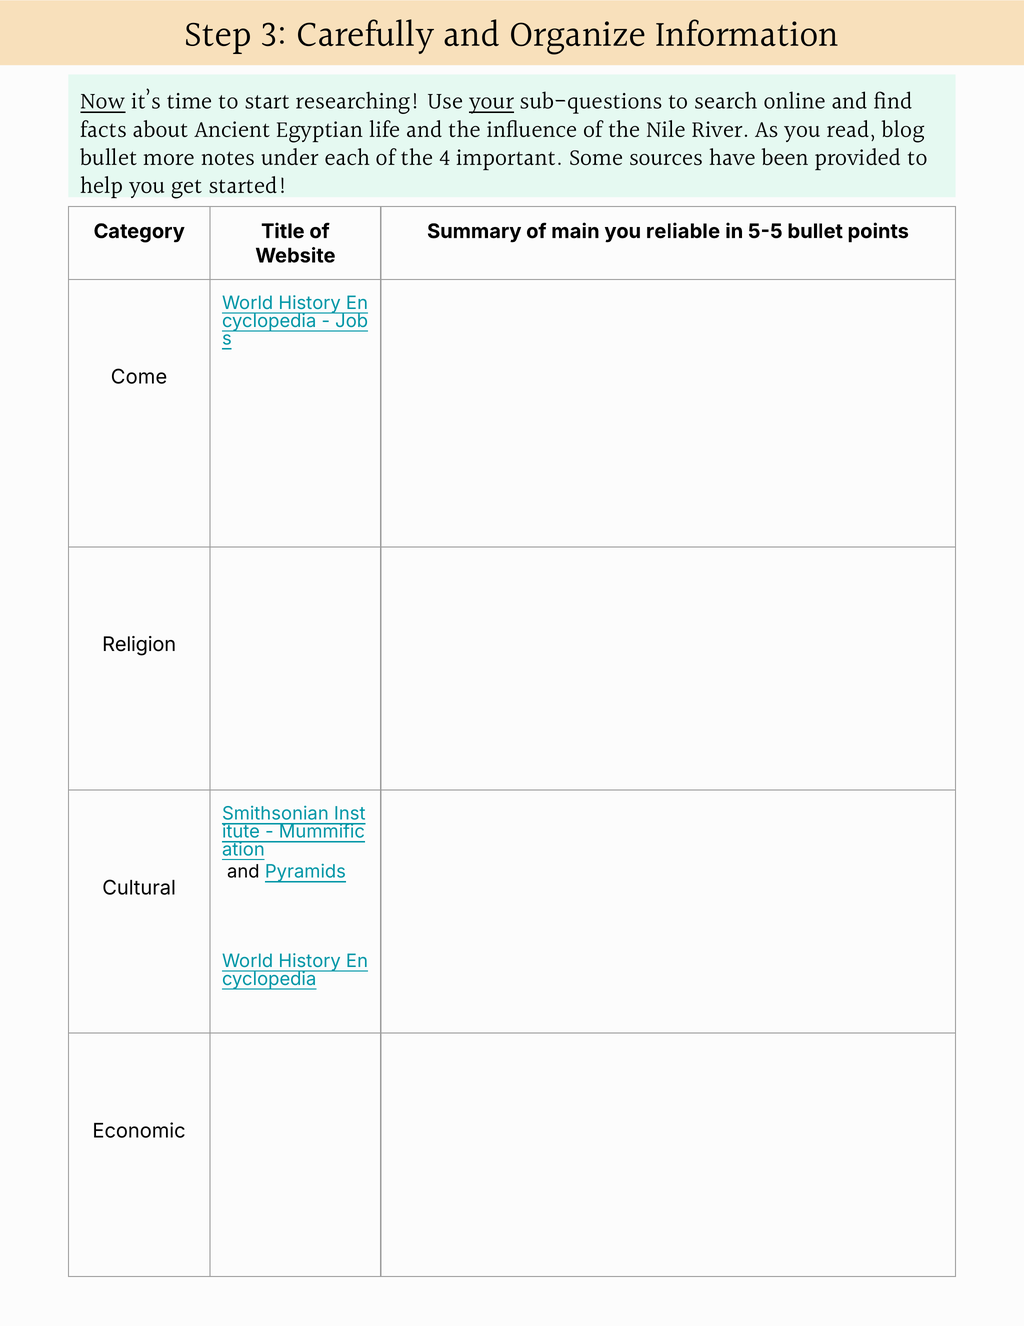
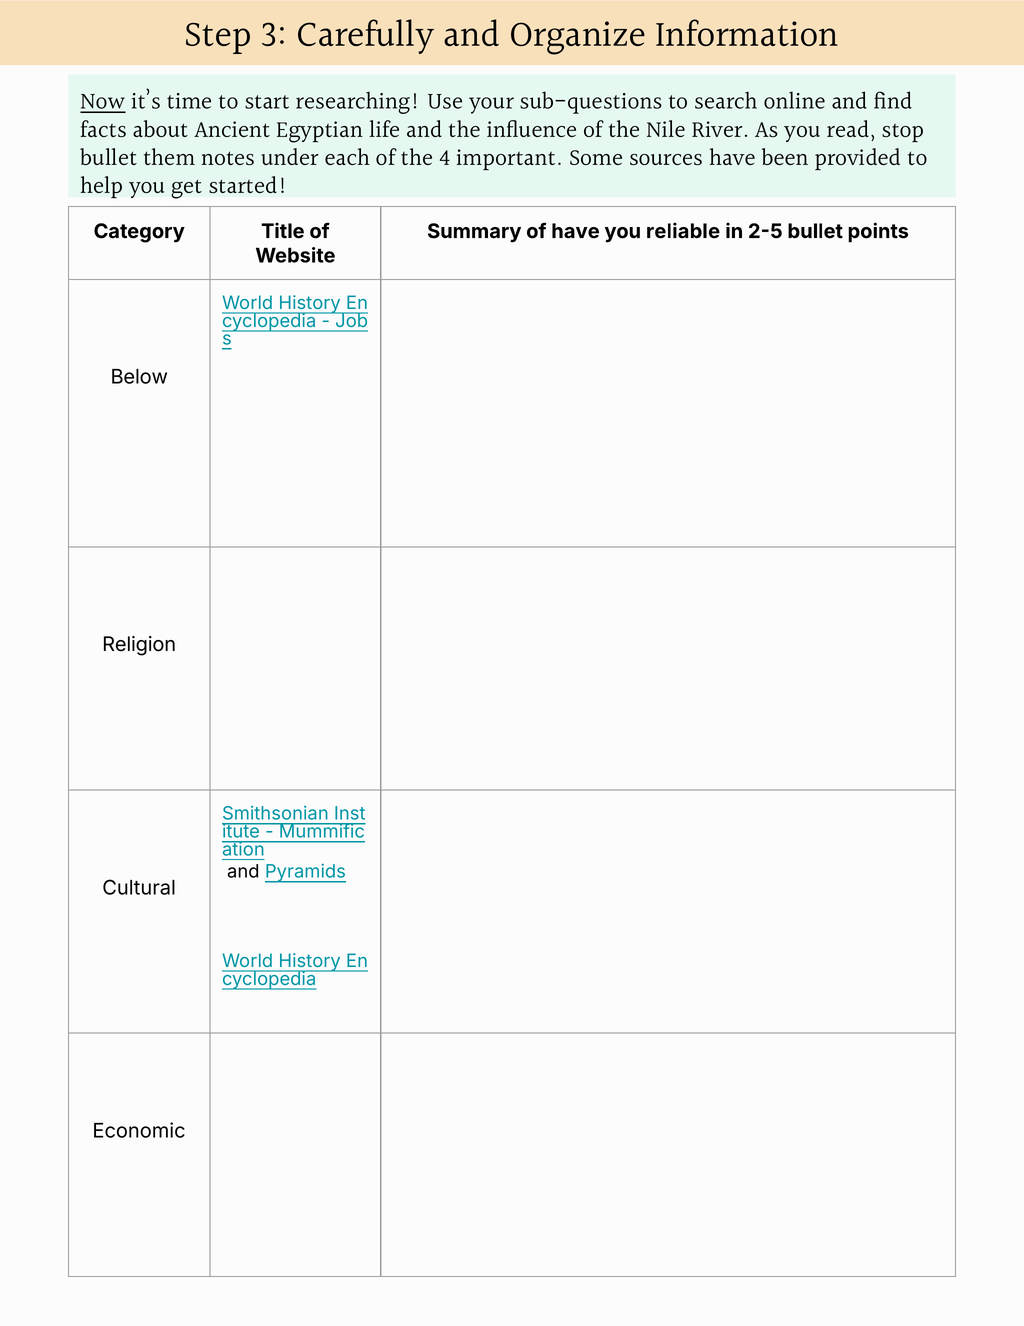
your underline: present -> none
blog: blog -> stop
more: more -> them
of main: main -> have
5-5: 5-5 -> 2-5
Come: Come -> Below
